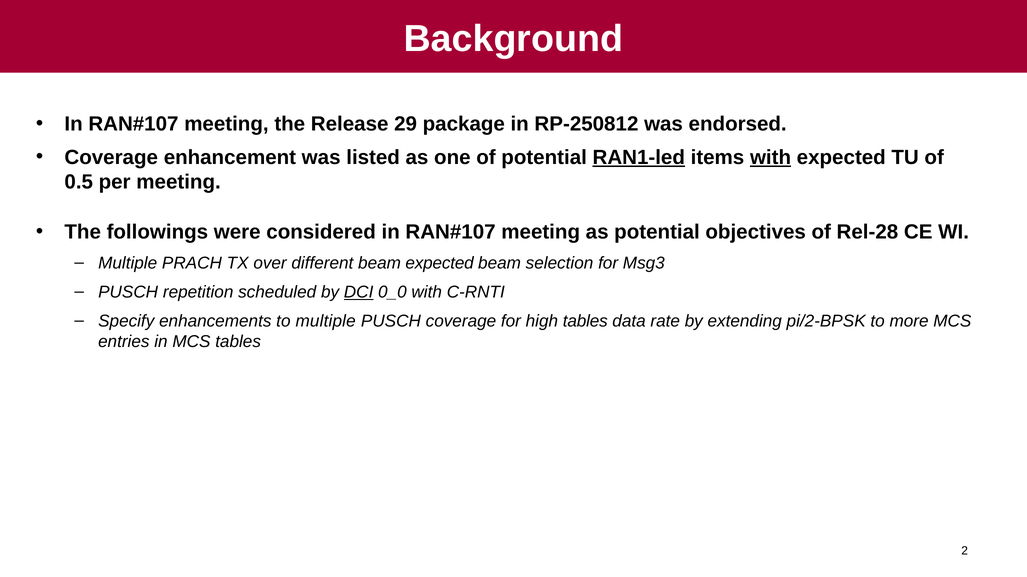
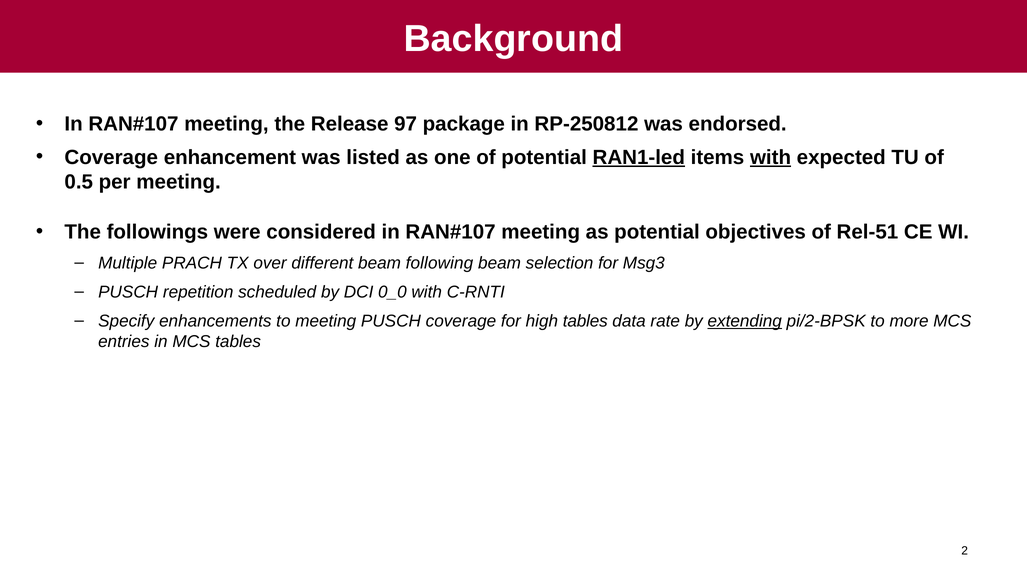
29: 29 -> 97
Rel-28: Rel-28 -> Rel-51
beam expected: expected -> following
DCI underline: present -> none
to multiple: multiple -> meeting
extending underline: none -> present
